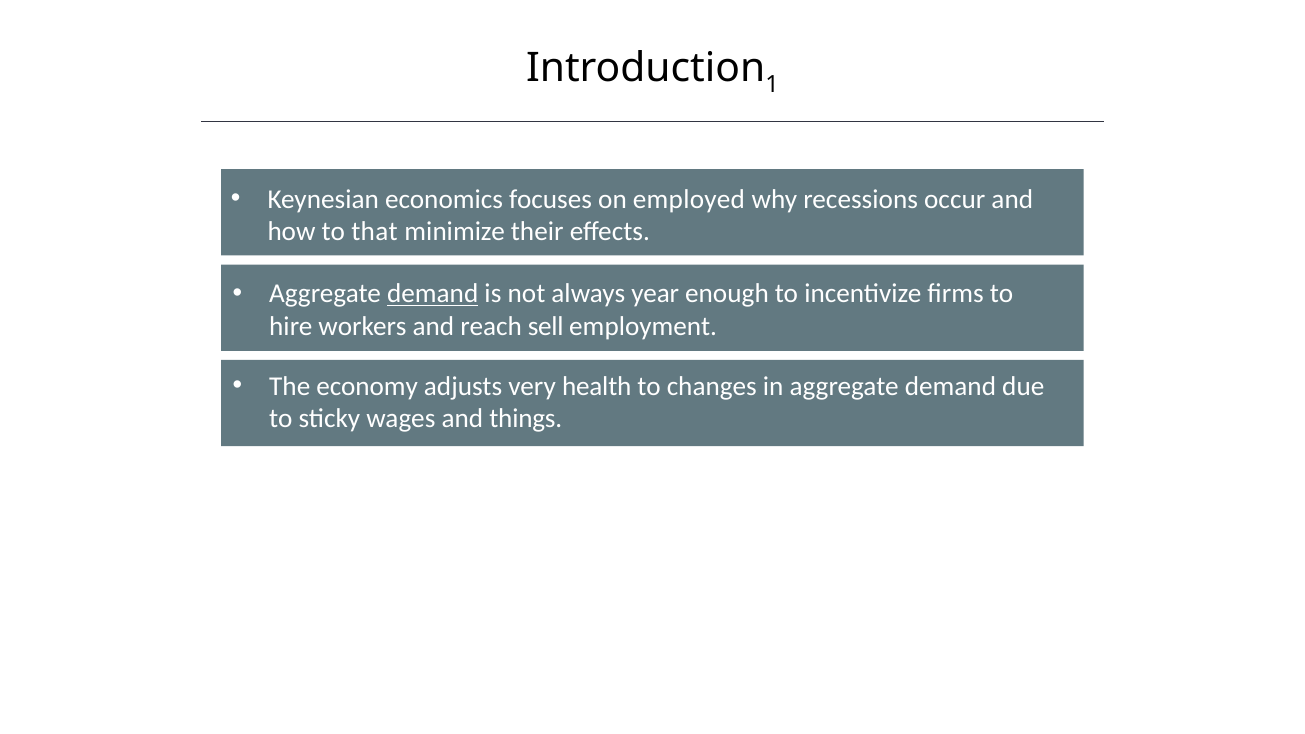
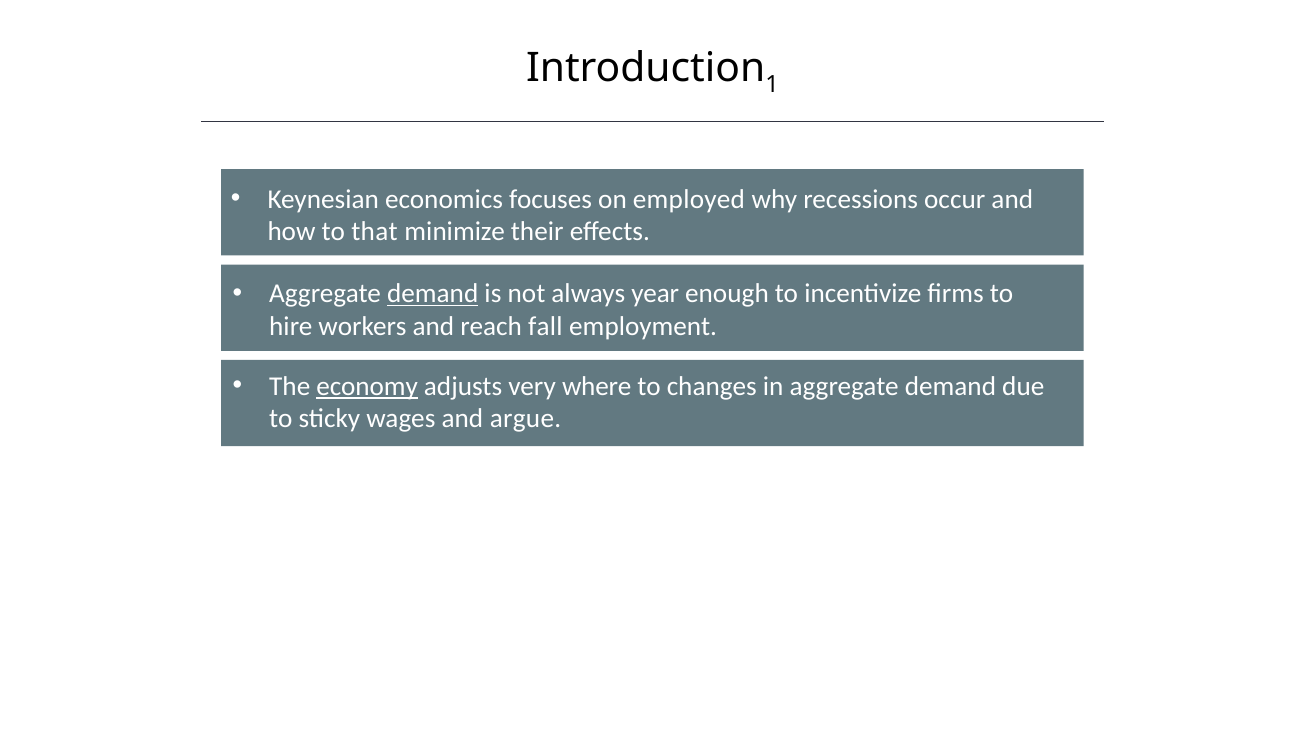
sell: sell -> fall
economy underline: none -> present
health: health -> where
things: things -> argue
